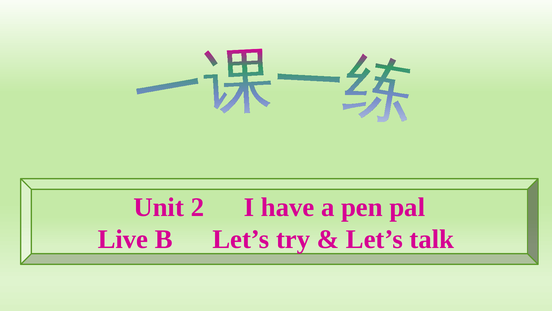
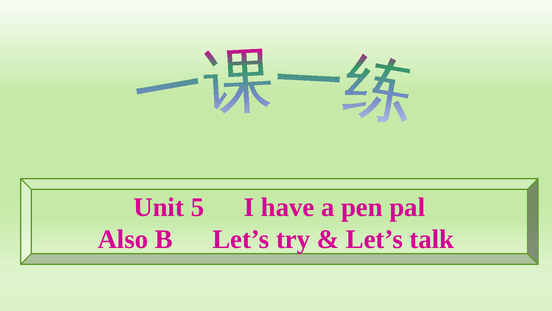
2: 2 -> 5
Live: Live -> Also
